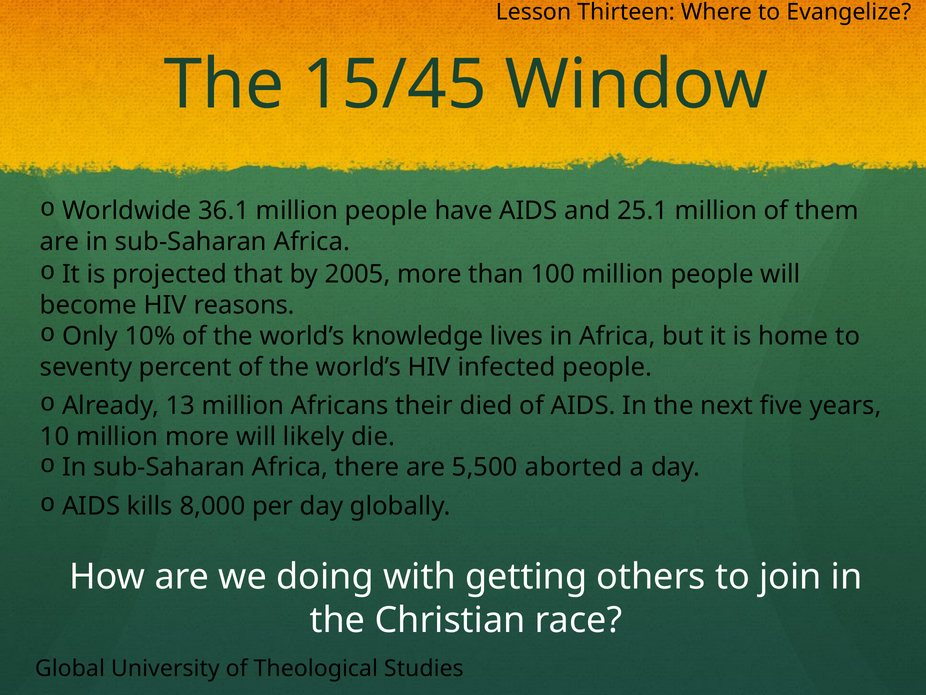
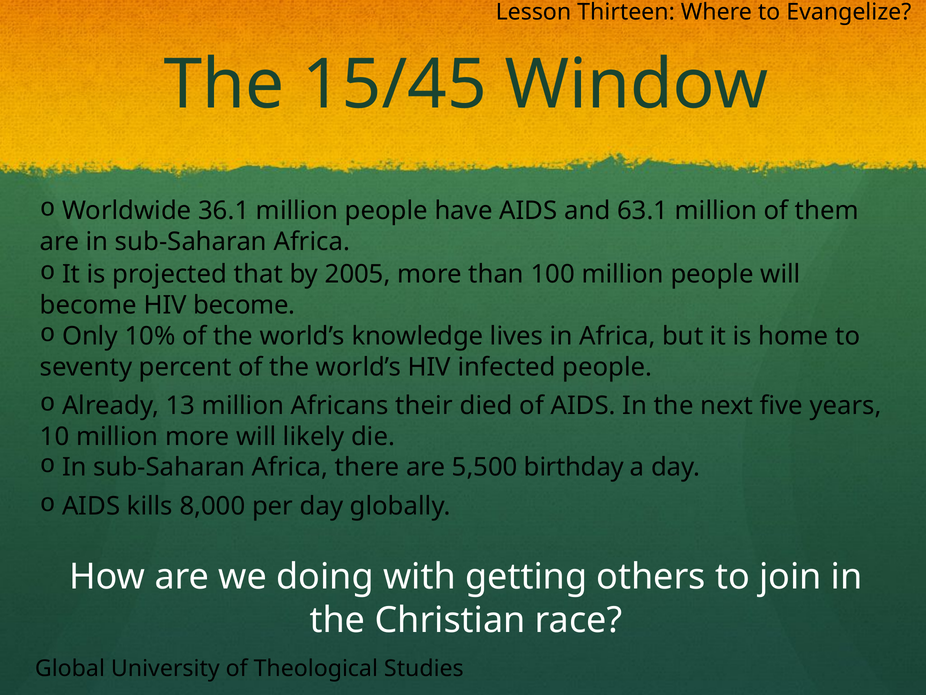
25.1: 25.1 -> 63.1
HIV reasons: reasons -> become
aborted: aborted -> birthday
